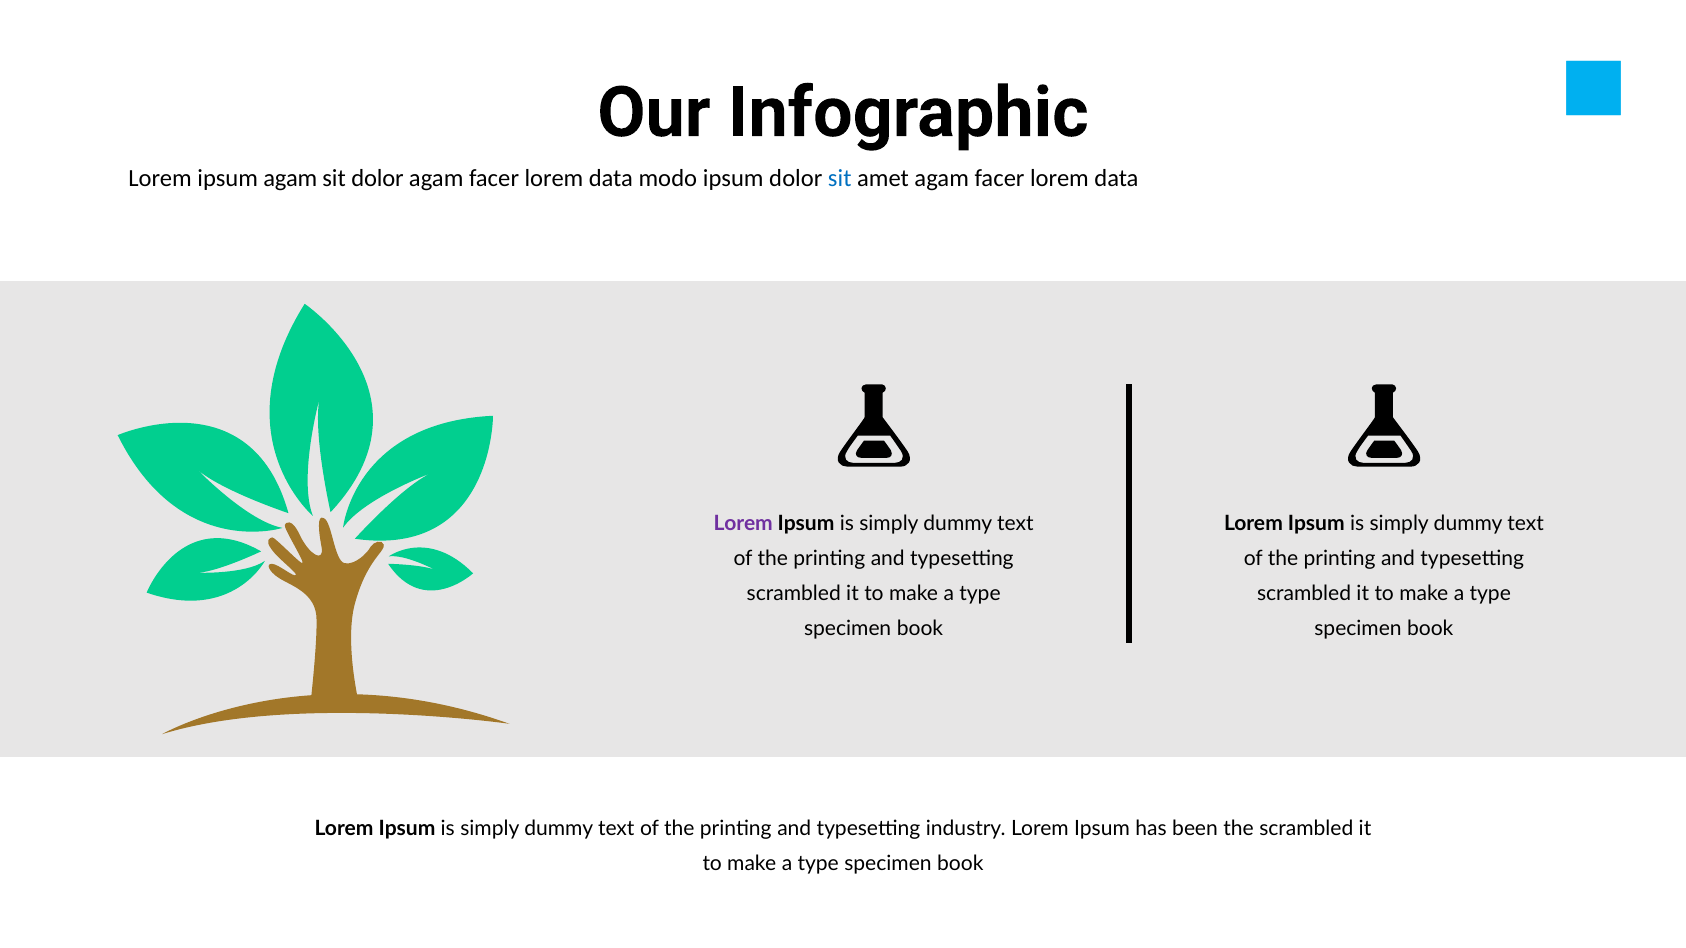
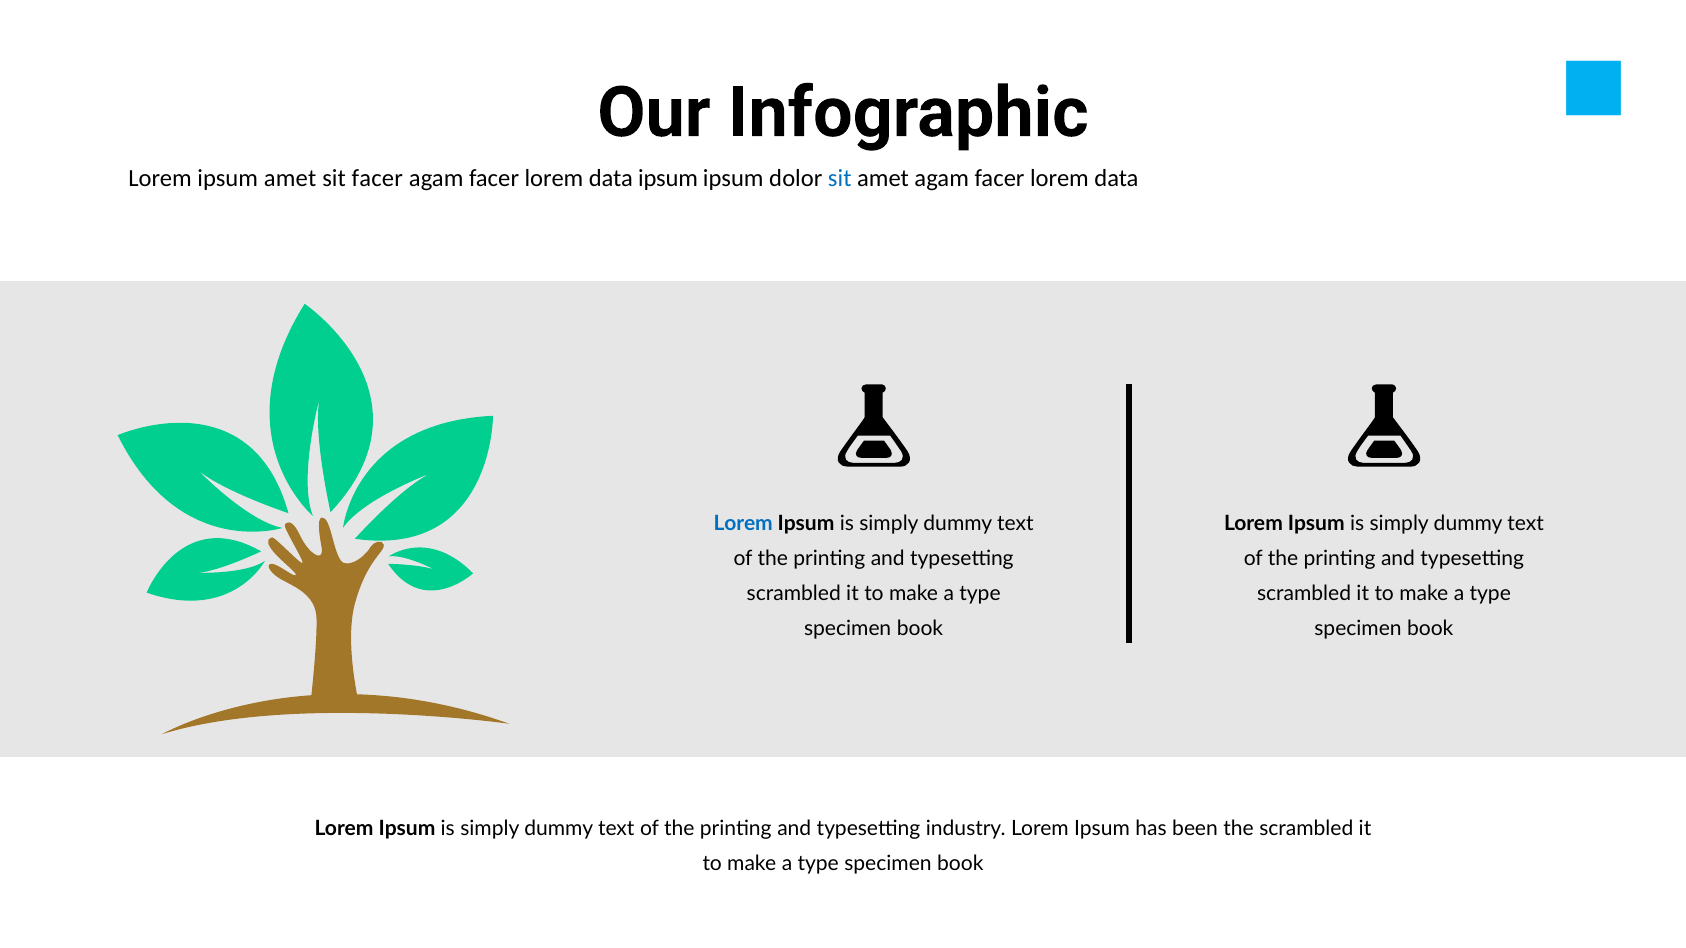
ipsum agam: agam -> amet
sit dolor: dolor -> facer
data modo: modo -> ipsum
Lorem at (743, 523) colour: purple -> blue
